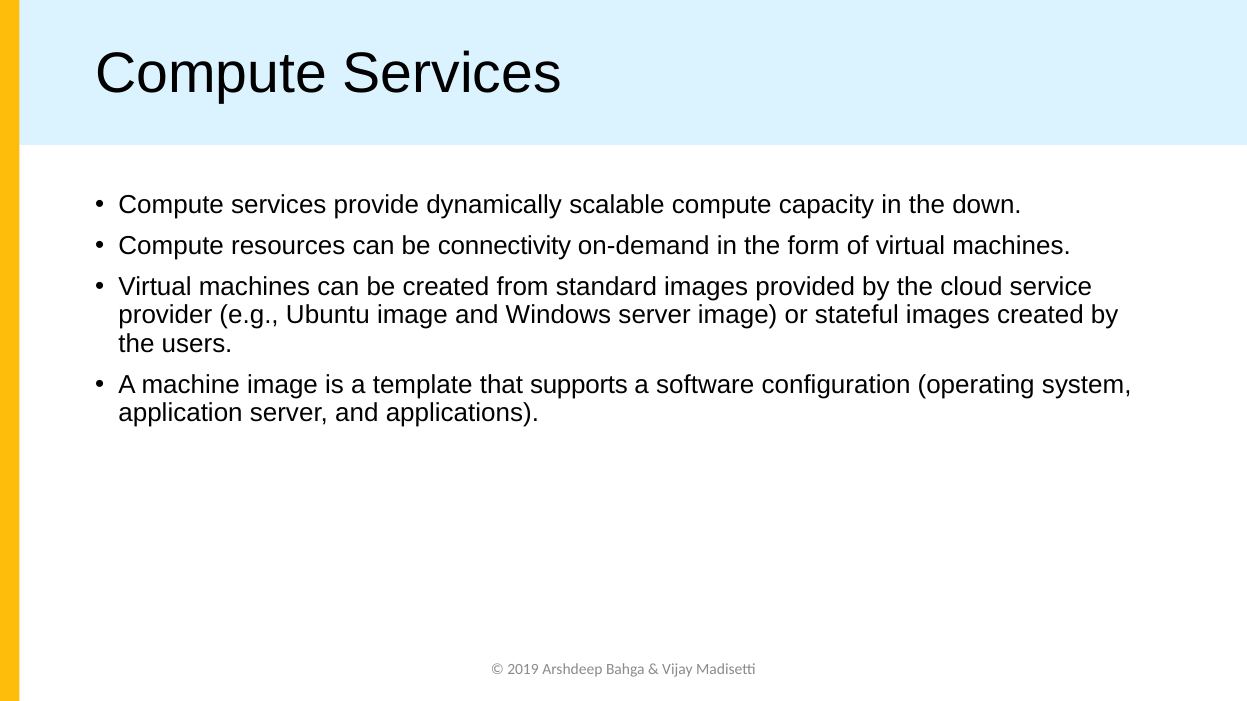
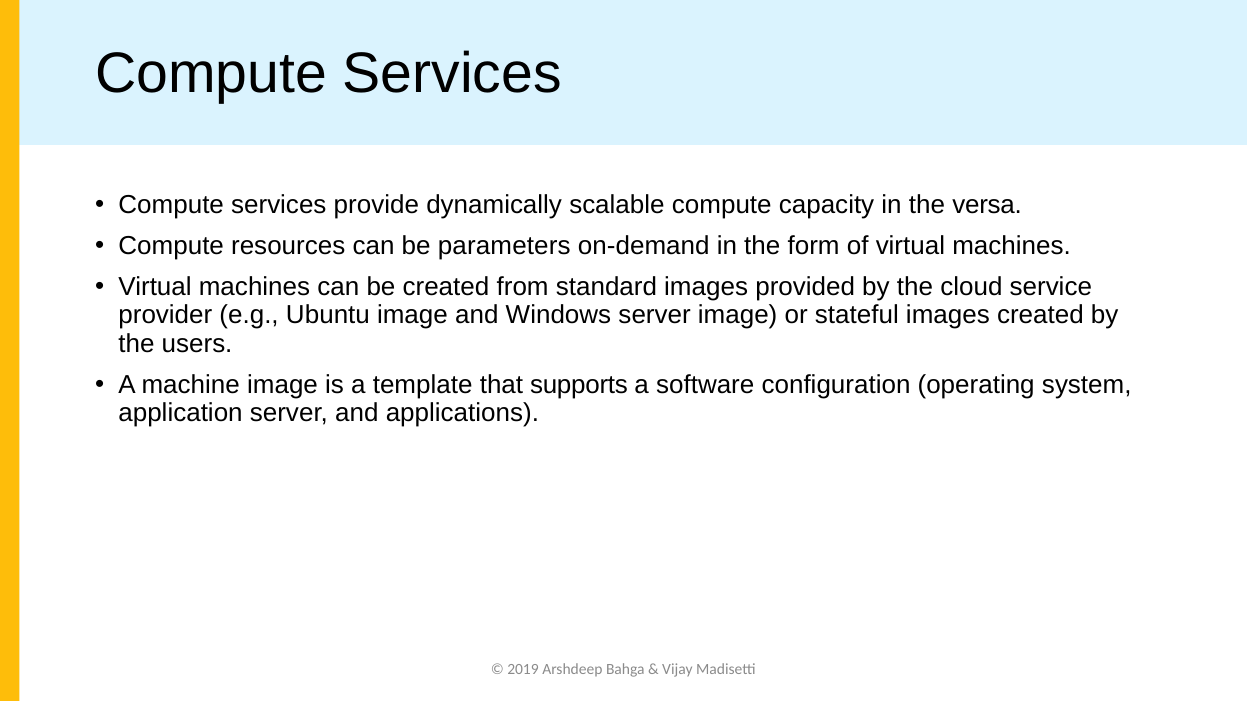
down: down -> versa
connectivity: connectivity -> parameters
